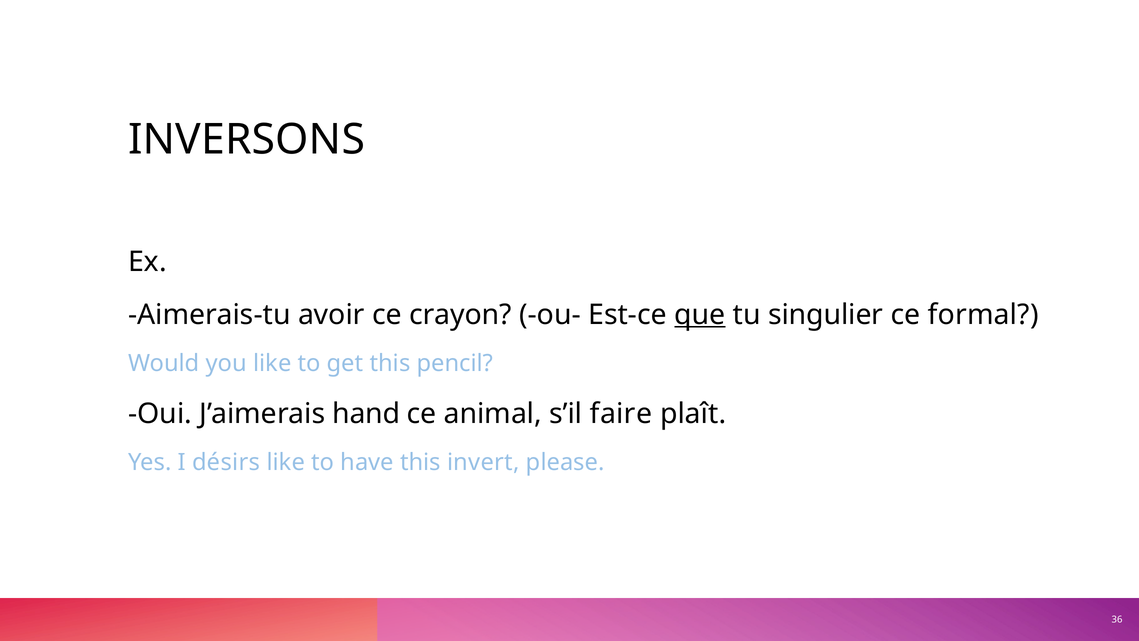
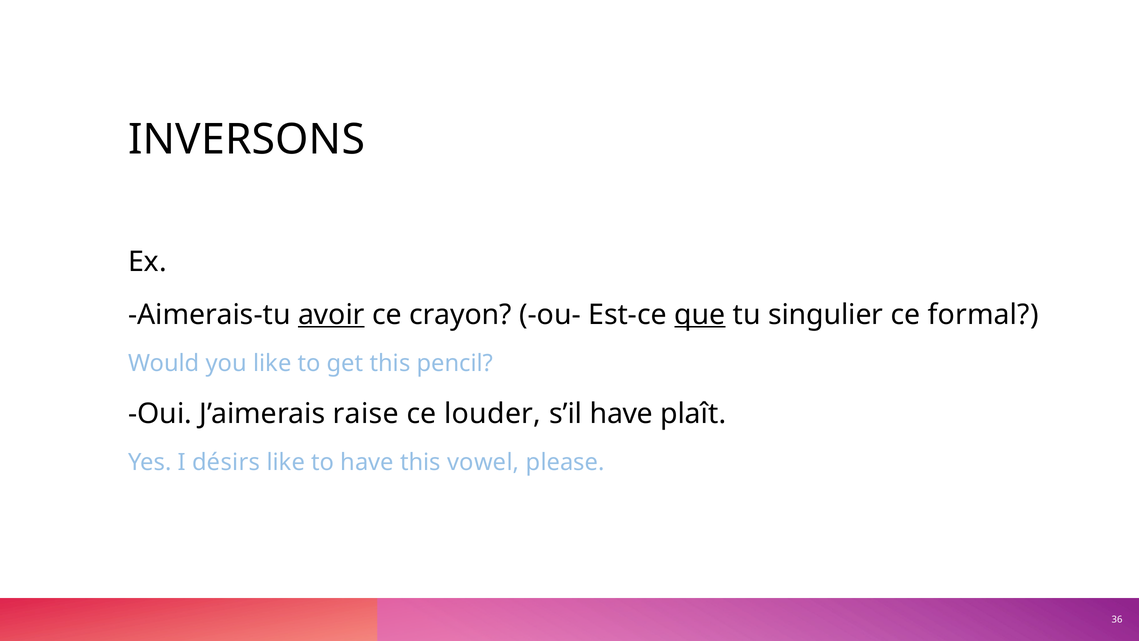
avoir underline: none -> present
hand: hand -> raise
animal: animal -> louder
s’il faire: faire -> have
invert: invert -> vowel
